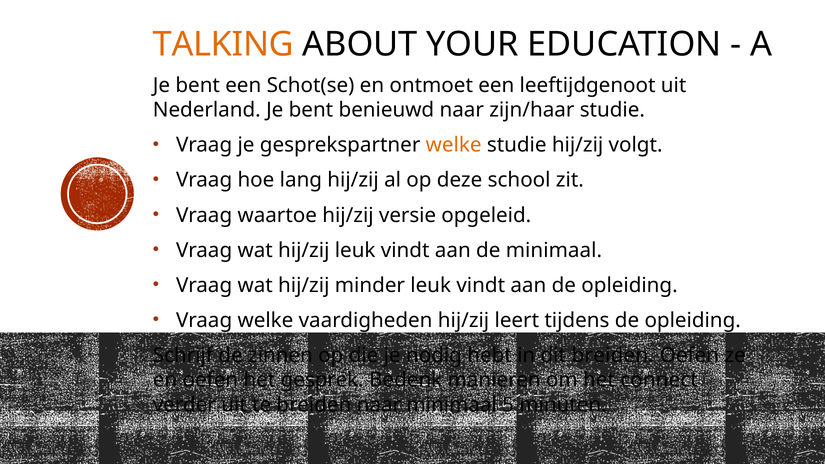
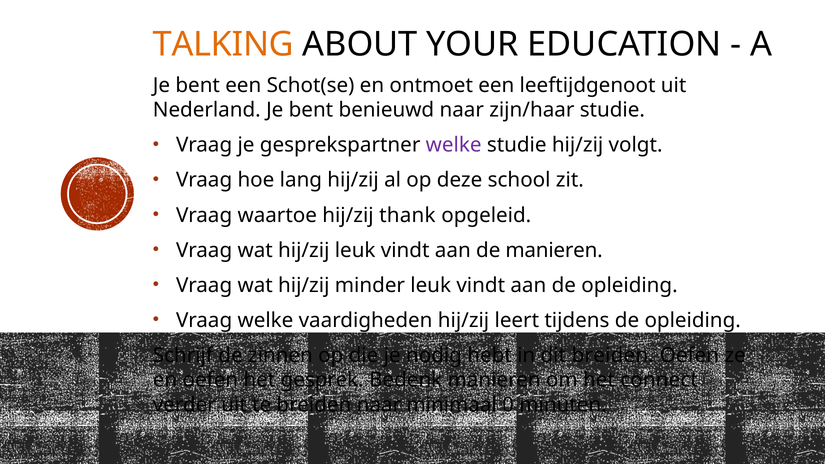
welke at (454, 145) colour: orange -> purple
versie: versie -> thank
de minimaal: minimaal -> manieren
5: 5 -> 0
